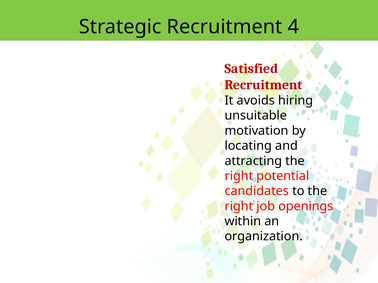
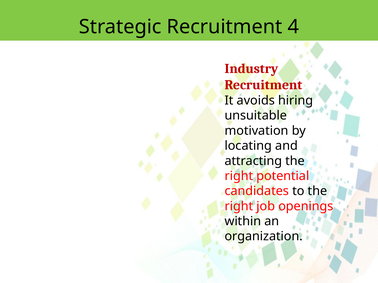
Satisfied: Satisfied -> Industry
